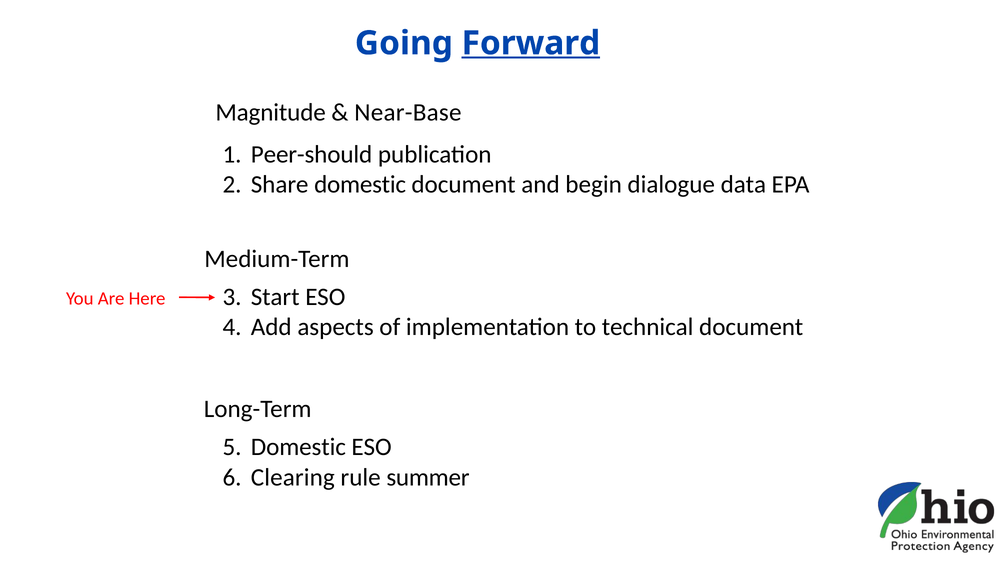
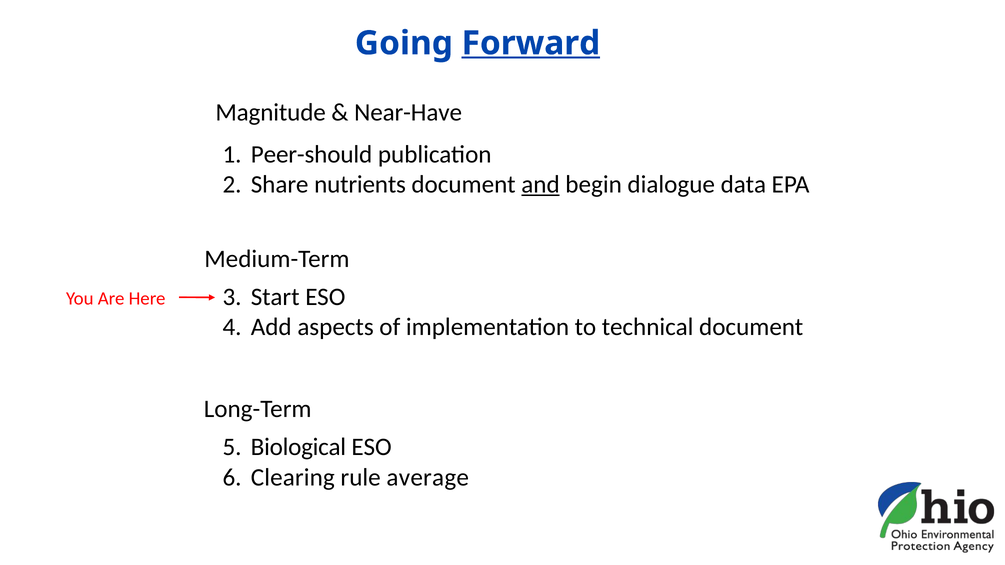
Near-Base: Near-Base -> Near-Have
Share domestic: domestic -> nutrients
and underline: none -> present
Domestic at (298, 447): Domestic -> Biological
summer: summer -> average
